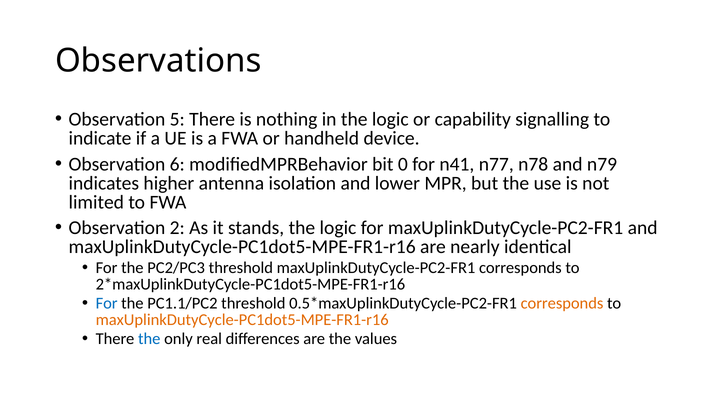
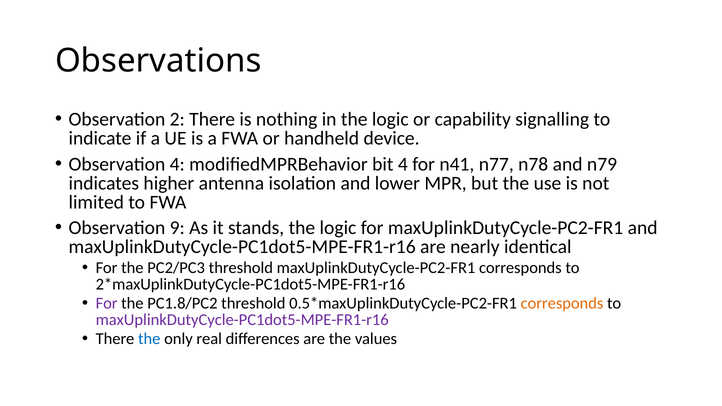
5: 5 -> 2
Observation 6: 6 -> 4
bit 0: 0 -> 4
2: 2 -> 9
For at (107, 304) colour: blue -> purple
PC1.1/PC2: PC1.1/PC2 -> PC1.8/PC2
maxUplinkDutyCycle-PC1dot5-MPE-FR1-r16 at (242, 320) colour: orange -> purple
